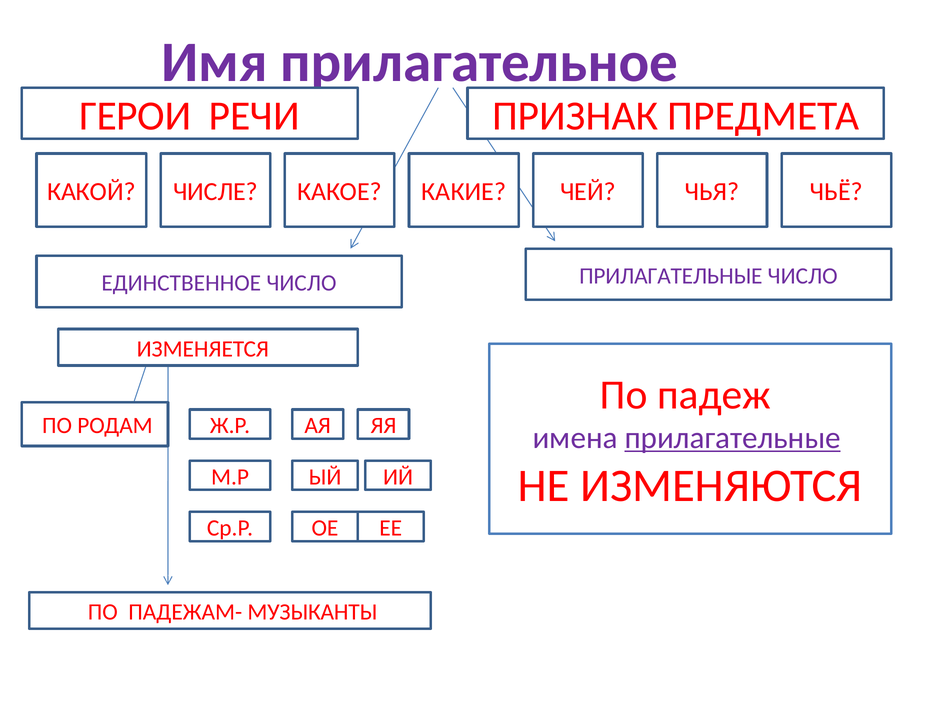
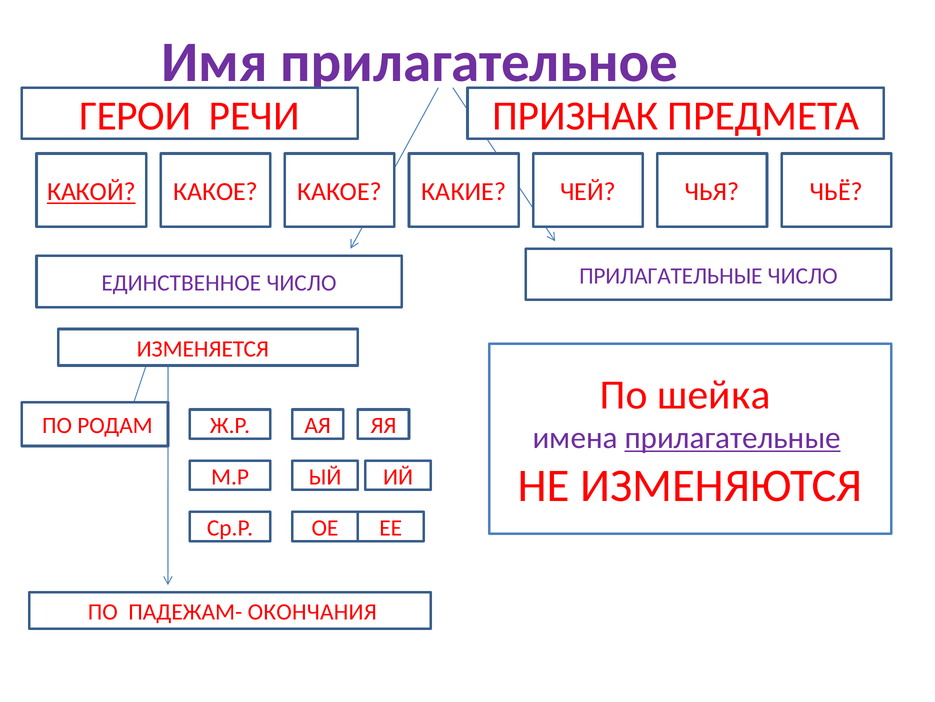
КАКОЙ underline: none -> present
ЧИСЛЕ at (216, 192): ЧИСЛЕ -> КАКОЕ
падеж: падеж -> шейка
МУЗЫКАНТЫ: МУЗЫКАНТЫ -> ОКОНЧАНИЯ
